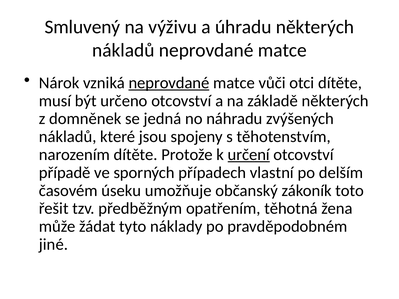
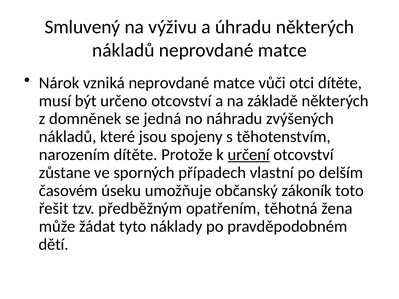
neprovdané at (169, 83) underline: present -> none
případě: případě -> zůstane
jiné: jiné -> dětí
